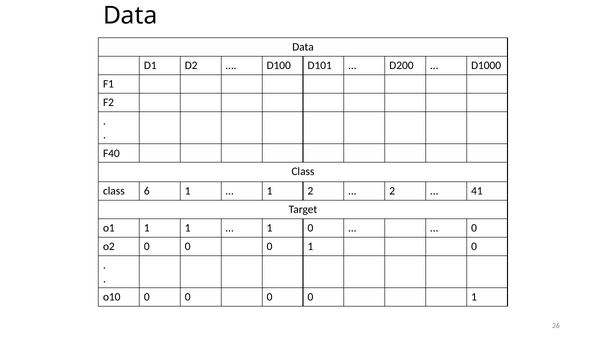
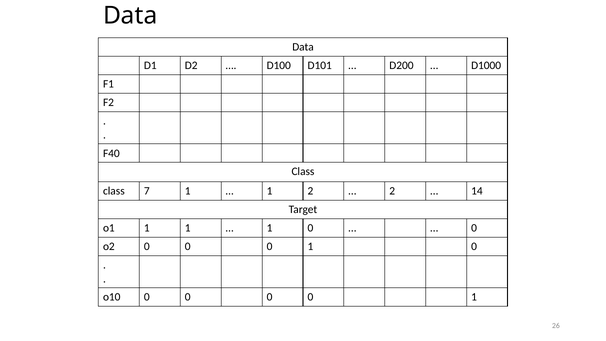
6: 6 -> 7
41: 41 -> 14
